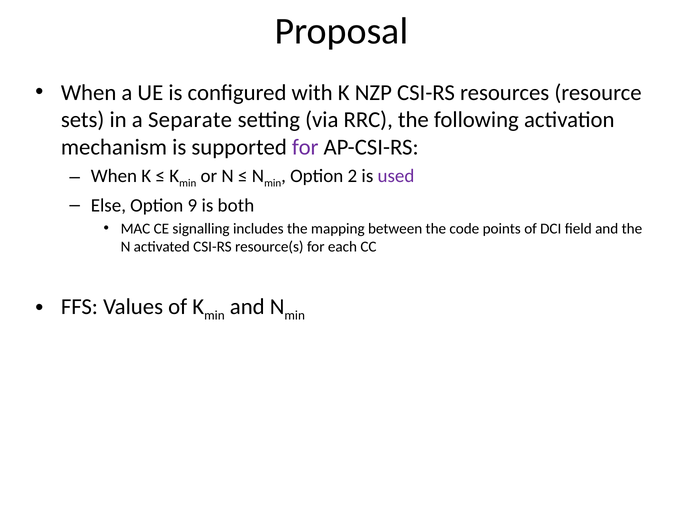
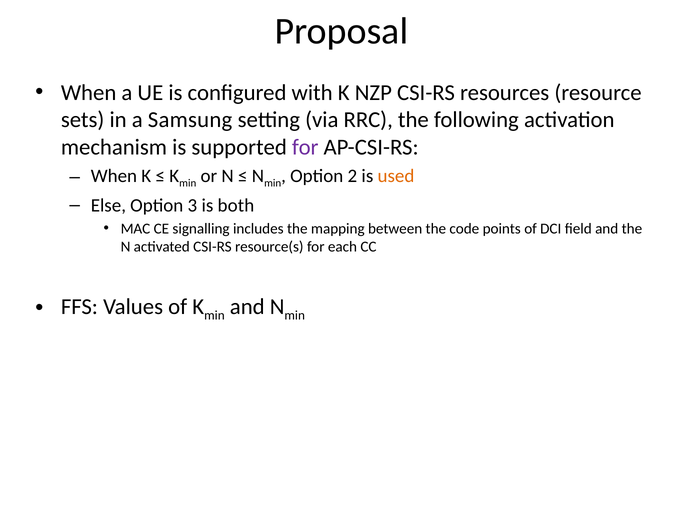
Separate: Separate -> Samsung
used colour: purple -> orange
9: 9 -> 3
